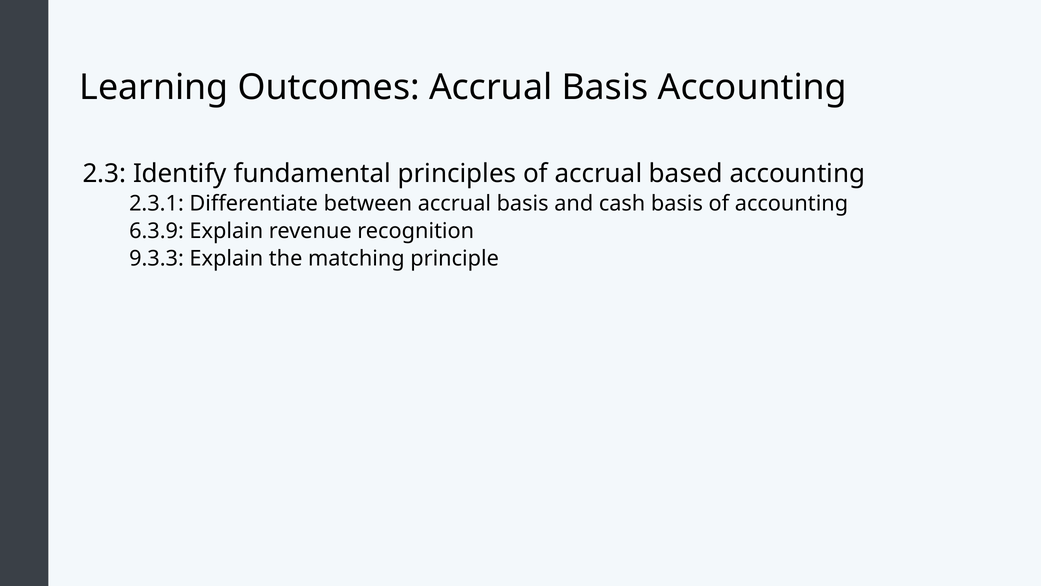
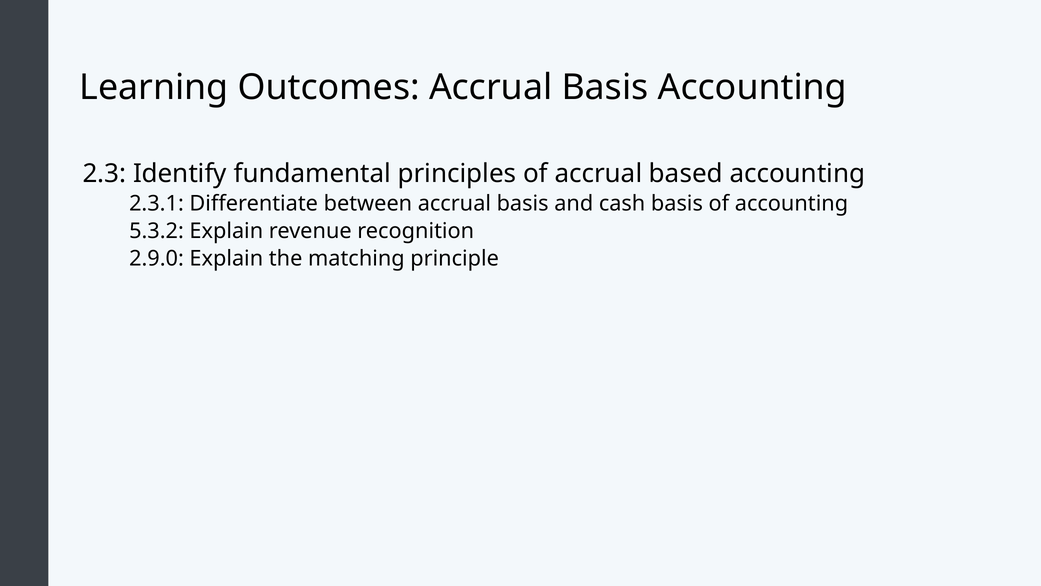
6.3.9: 6.3.9 -> 5.3.2
9.3.3: 9.3.3 -> 2.9.0
